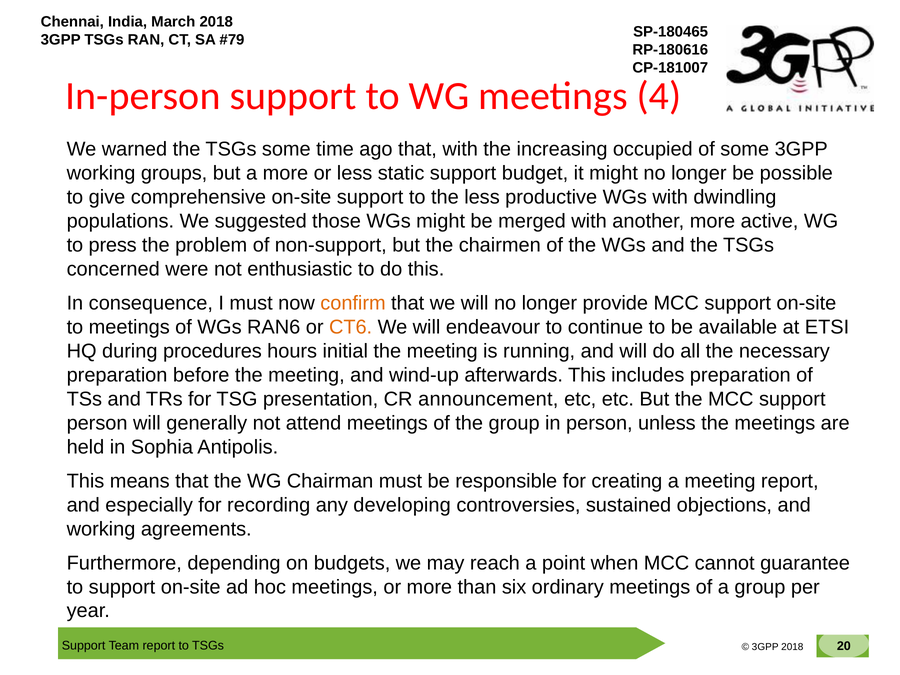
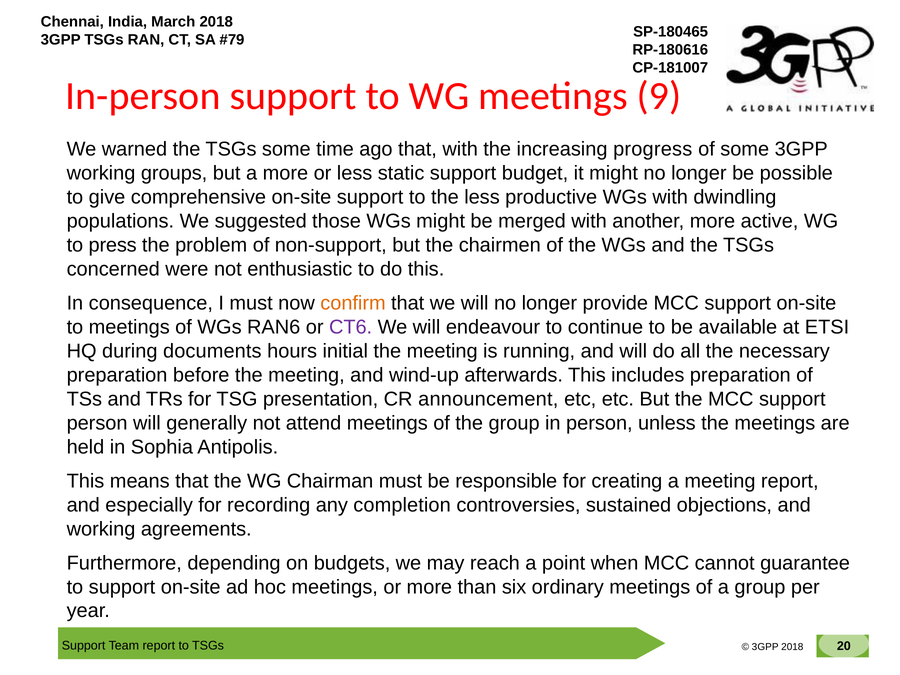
4: 4 -> 9
occupied: occupied -> progress
CT6 colour: orange -> purple
procedures: procedures -> documents
developing: developing -> completion
